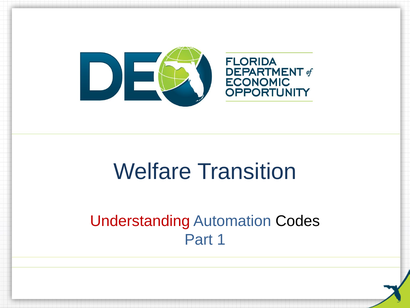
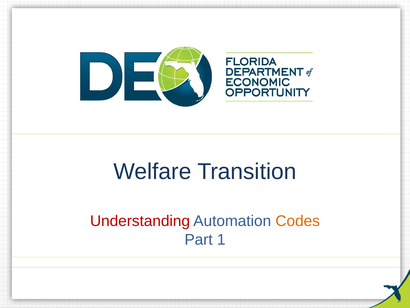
Codes colour: black -> orange
